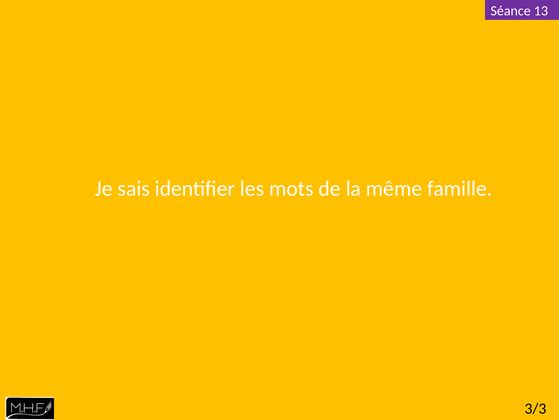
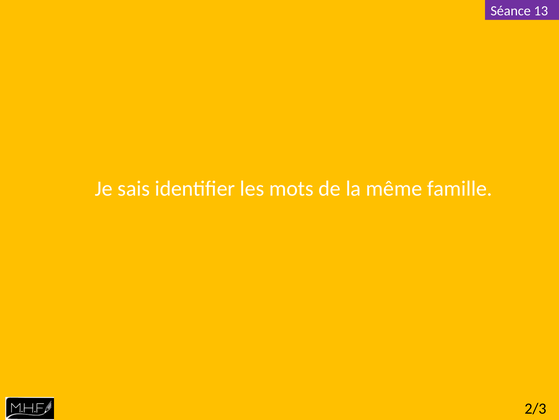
3/3: 3/3 -> 2/3
